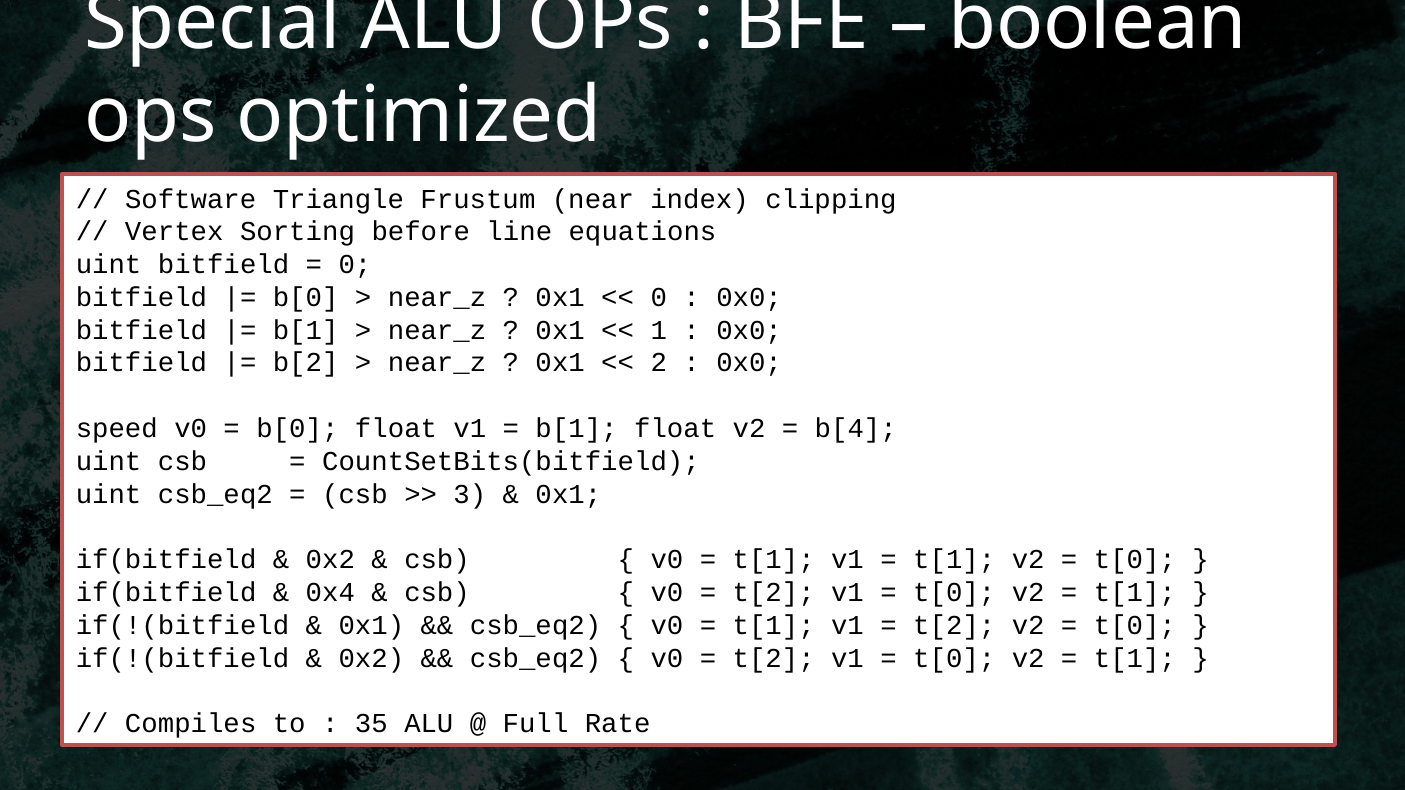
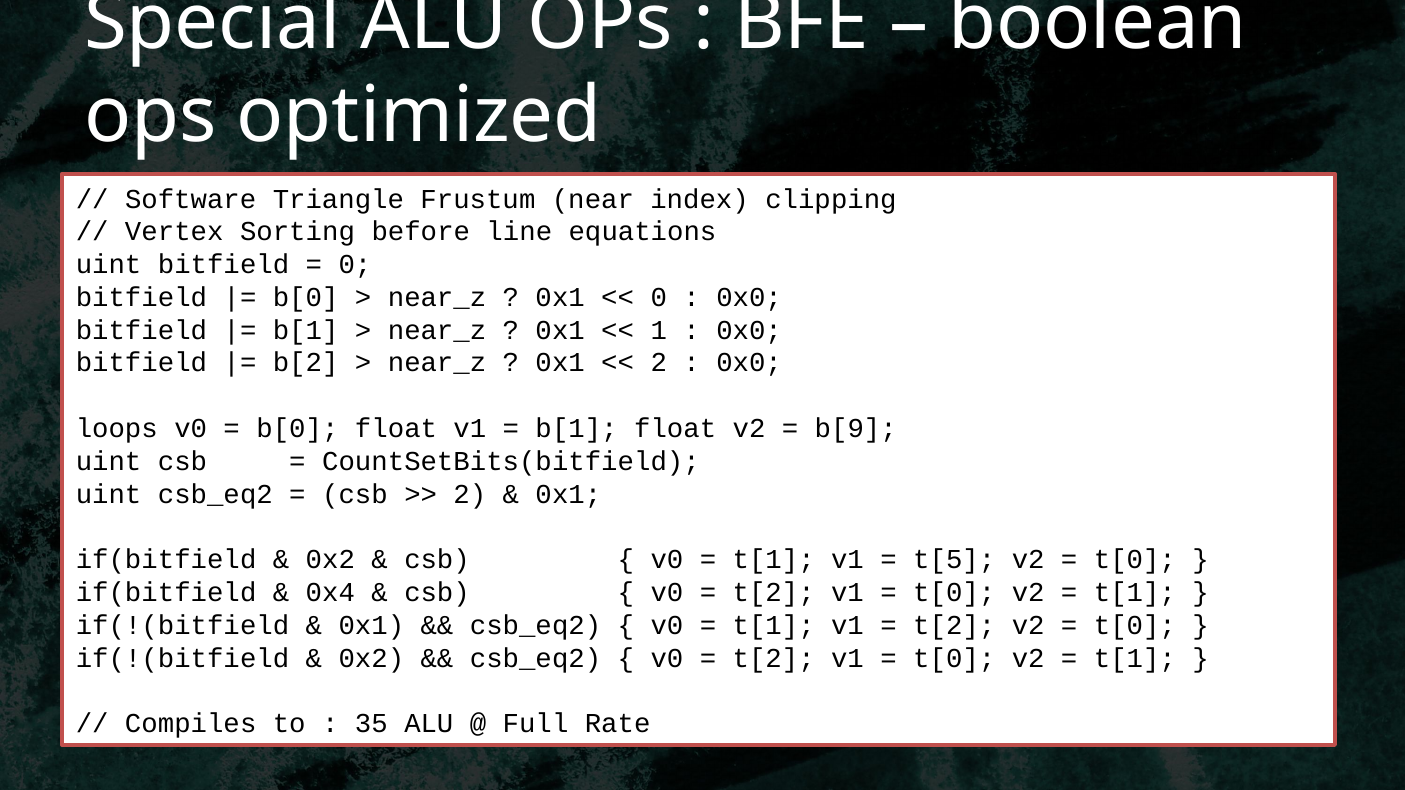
speed: speed -> loops
b[4: b[4 -> b[9
3 at (470, 494): 3 -> 2
t[1 at (954, 560): t[1 -> t[5
